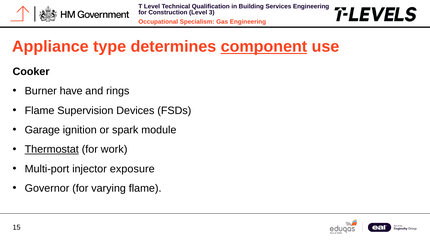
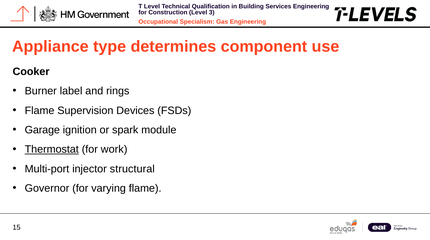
component underline: present -> none
have: have -> label
exposure: exposure -> structural
